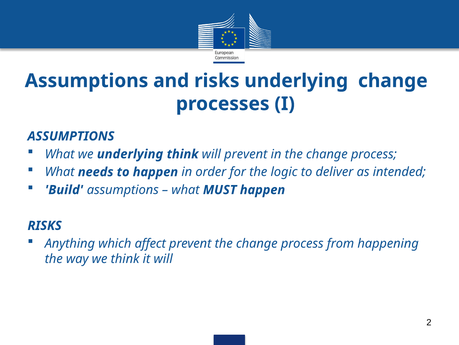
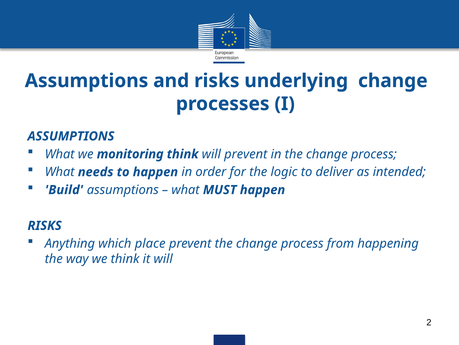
we underlying: underlying -> monitoring
affect: affect -> place
